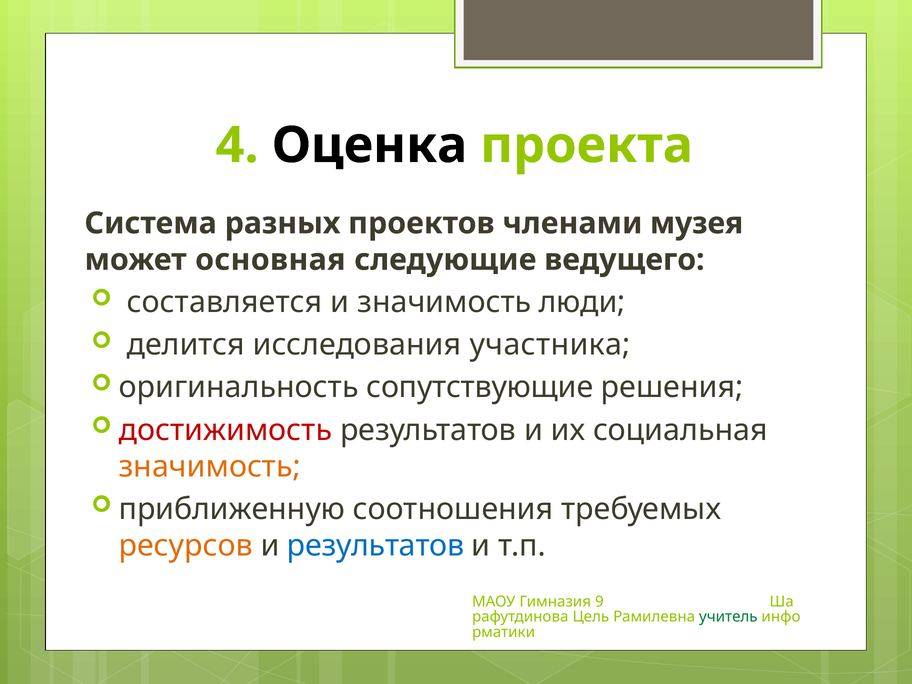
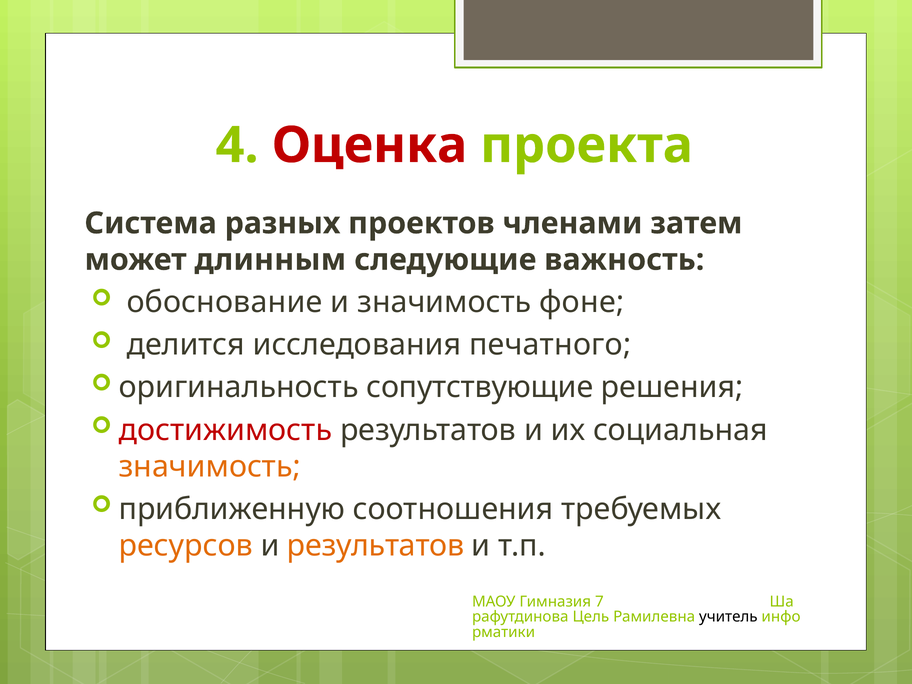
Оценка colour: black -> red
музея: музея -> затем
основная: основная -> длинным
ведущего: ведущего -> важность
составляется: составляется -> обоснование
люди: люди -> фоне
участника: участника -> печатного
результатов at (376, 545) colour: blue -> orange
9: 9 -> 7
учитель colour: green -> black
